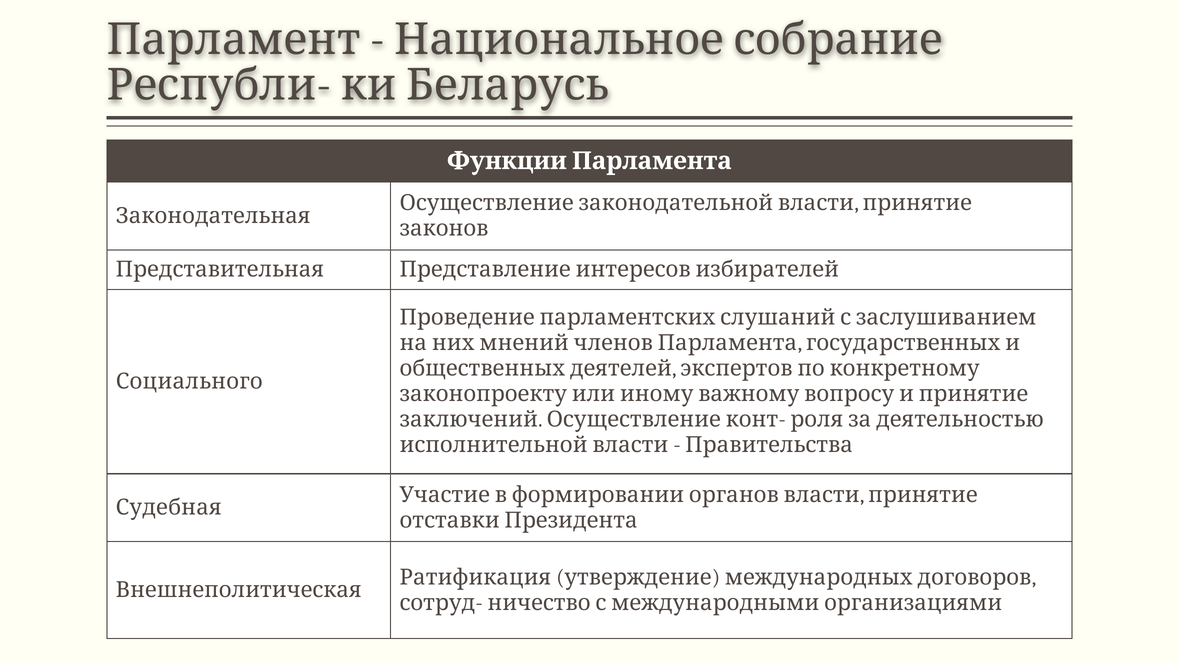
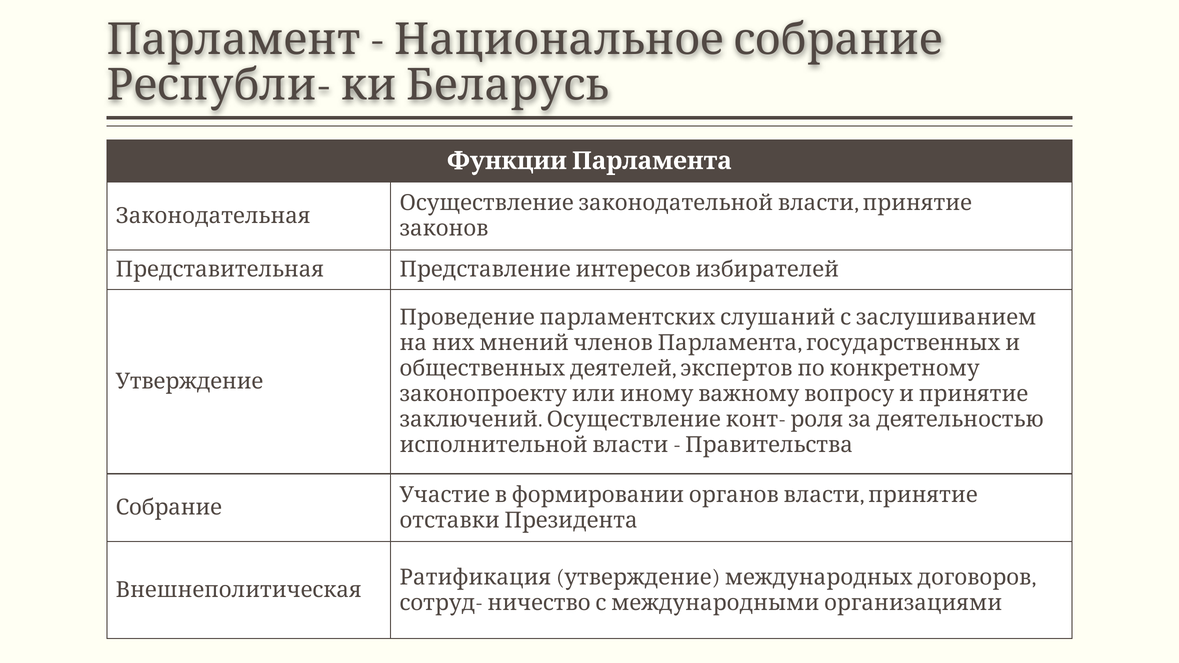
Социального at (189, 381): Социального -> Утверждение
Судебная: Судебная -> Собрание
